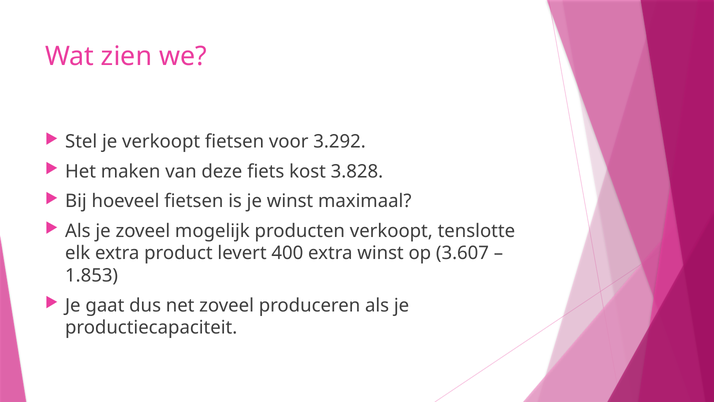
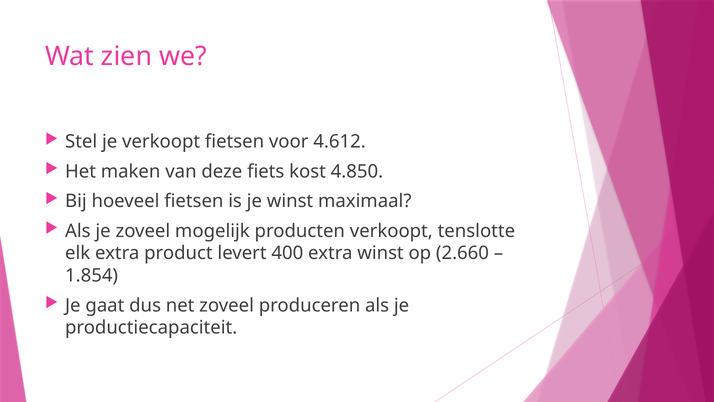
3.292: 3.292 -> 4.612
3.828: 3.828 -> 4.850
3.607: 3.607 -> 2.660
1.853: 1.853 -> 1.854
